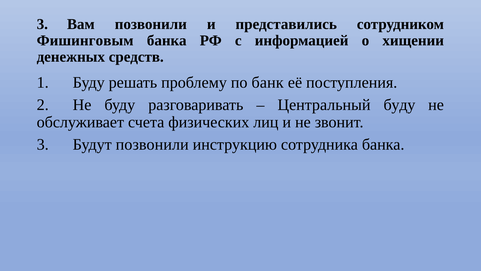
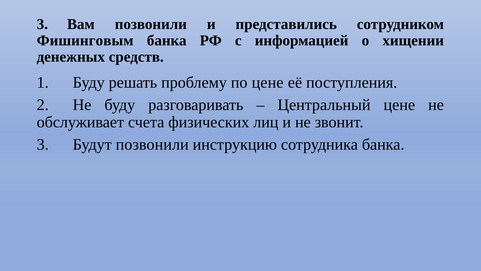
по банк: банк -> цене
Центральный буду: буду -> цене
